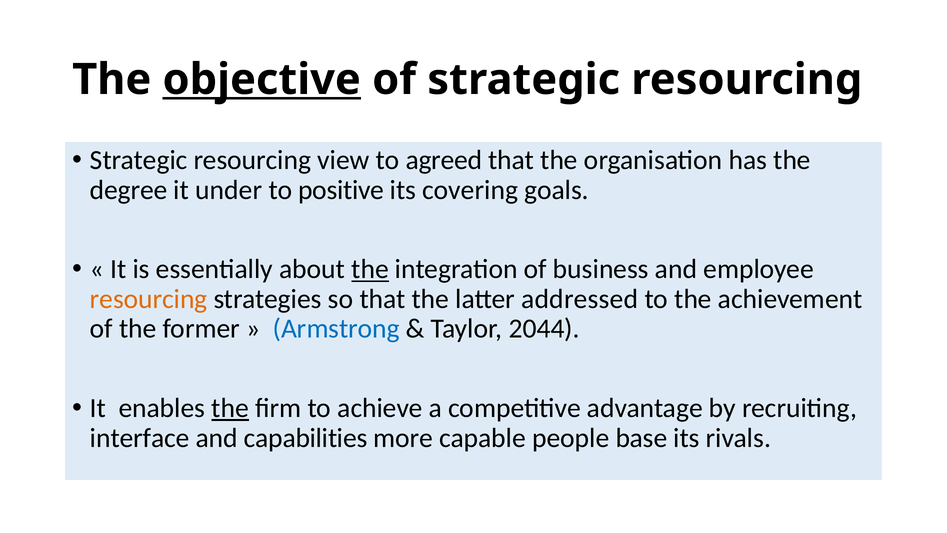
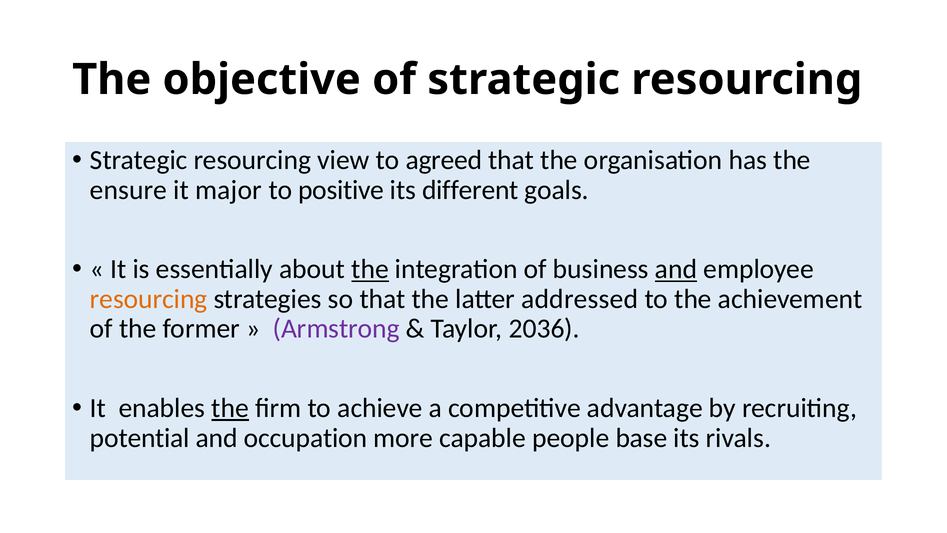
objective underline: present -> none
degree: degree -> ensure
under: under -> major
covering: covering -> different
and at (676, 269) underline: none -> present
Armstrong colour: blue -> purple
2044: 2044 -> 2036
interface: interface -> potential
capabilities: capabilities -> occupation
